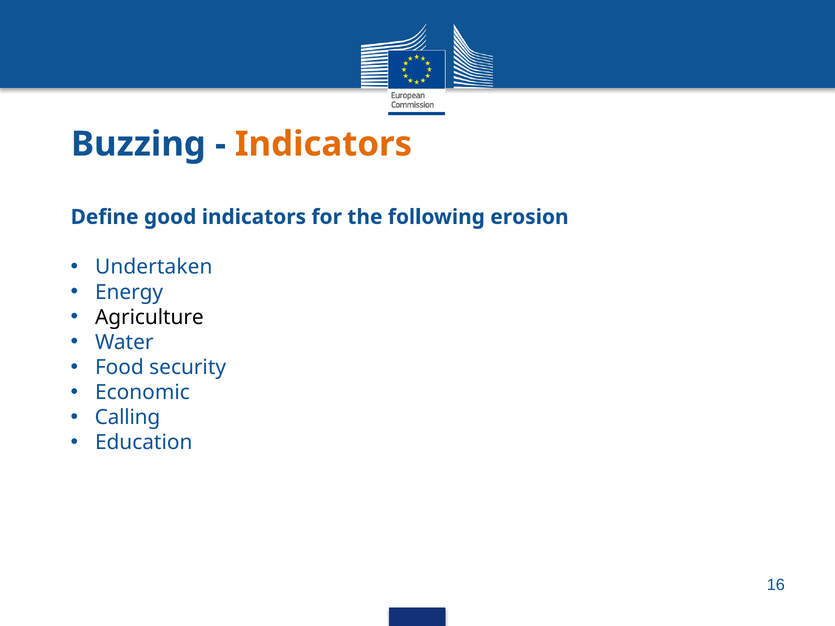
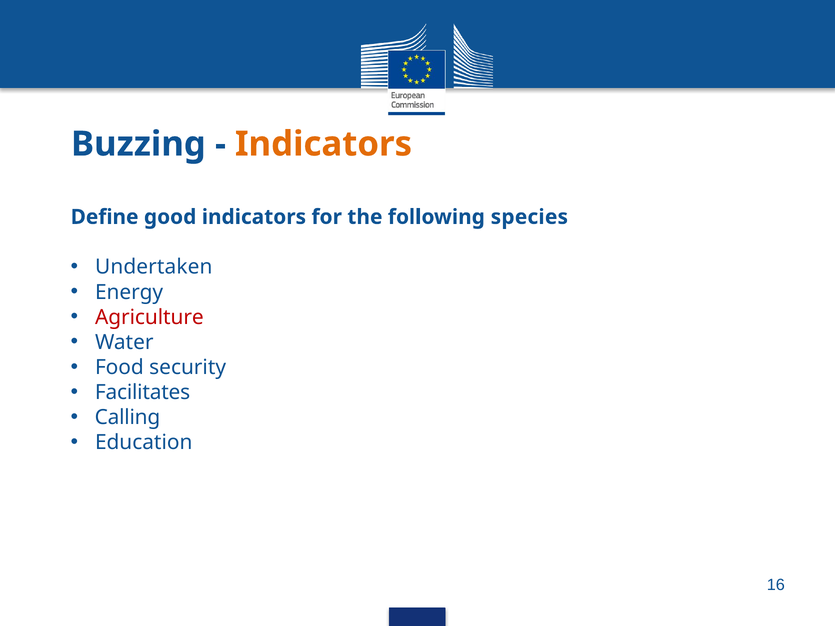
erosion: erosion -> species
Agriculture colour: black -> red
Economic: Economic -> Facilitates
